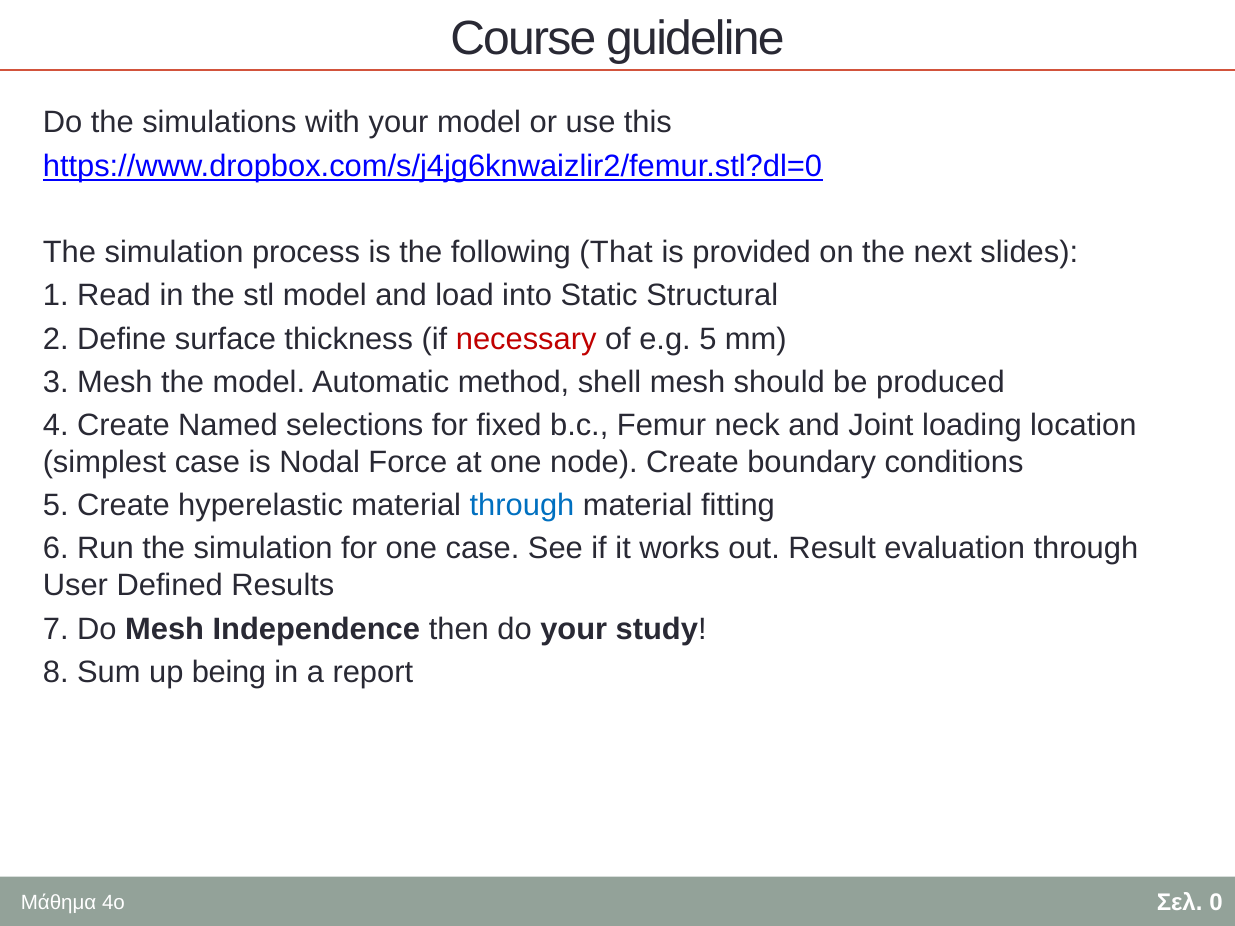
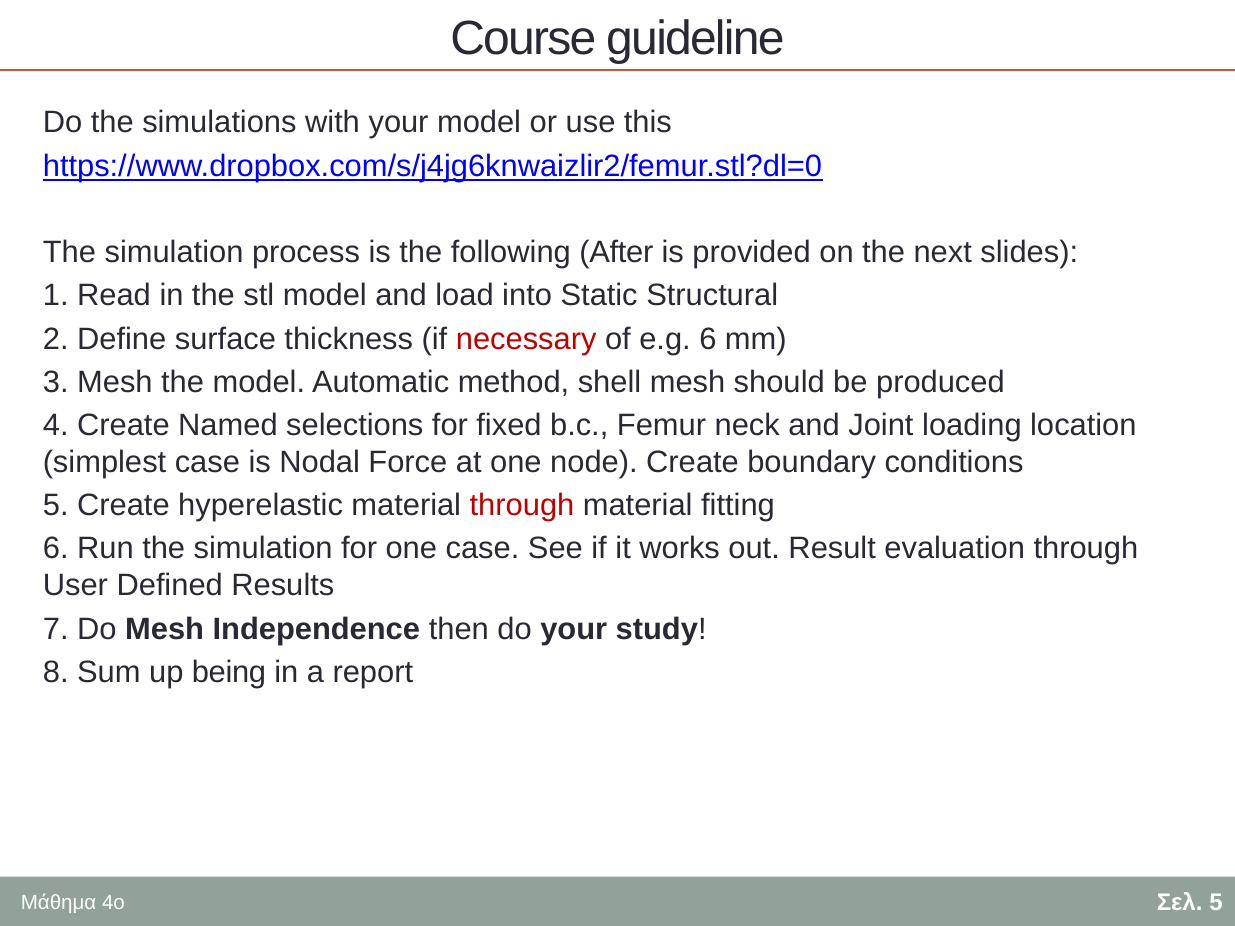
That: That -> After
e.g 5: 5 -> 6
through at (522, 506) colour: blue -> red
Σελ 0: 0 -> 5
